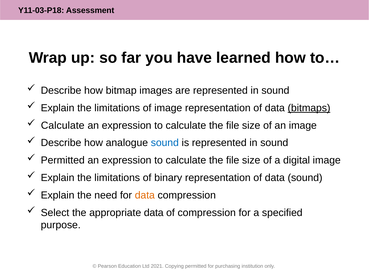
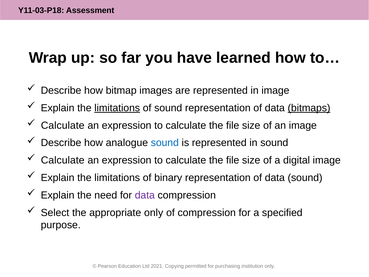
are represented in sound: sound -> image
limitations at (117, 108) underline: none -> present
of image: image -> sound
Permitted at (63, 160): Permitted -> Calculate
data at (145, 195) colour: orange -> purple
appropriate data: data -> only
